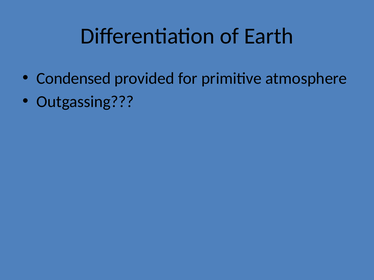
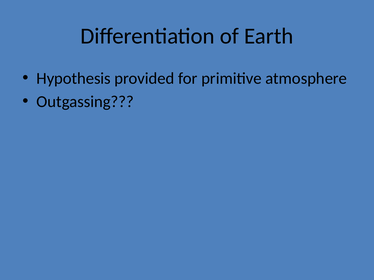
Condensed: Condensed -> Hypothesis
